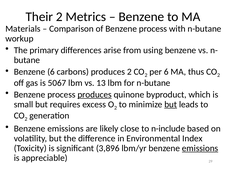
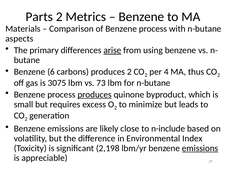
Their: Their -> Parts
workup: workup -> aspects
arise underline: none -> present
per 6: 6 -> 4
5067: 5067 -> 3075
13: 13 -> 73
but at (171, 105) underline: present -> none
3,896: 3,896 -> 2,198
